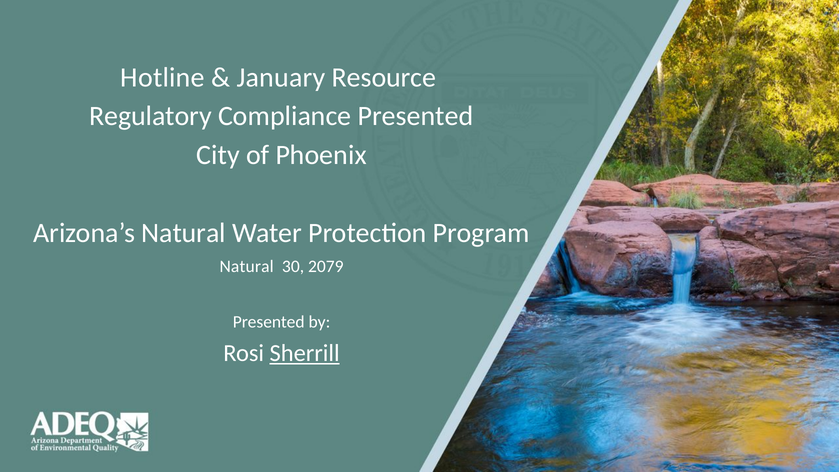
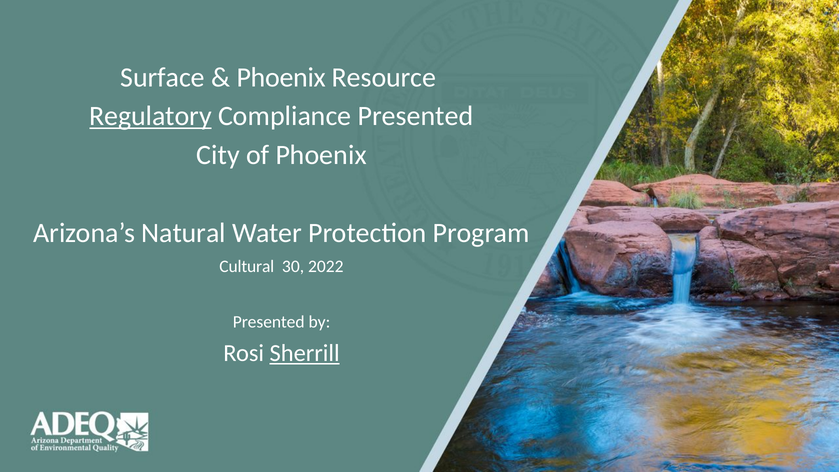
Hotline: Hotline -> Surface
January at (281, 77): January -> Phoenix
Regulatory underline: none -> present
Natural at (247, 266): Natural -> Cultural
2079: 2079 -> 2022
